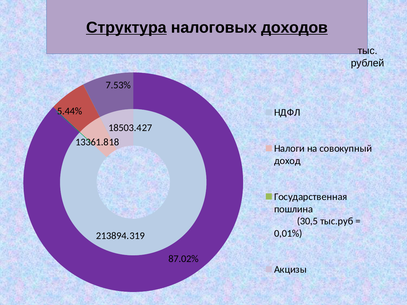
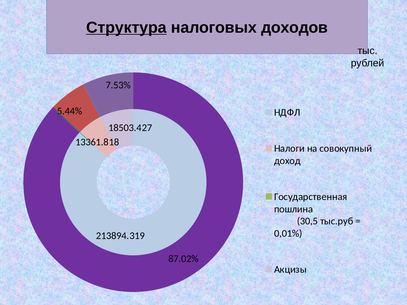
доходов underline: present -> none
